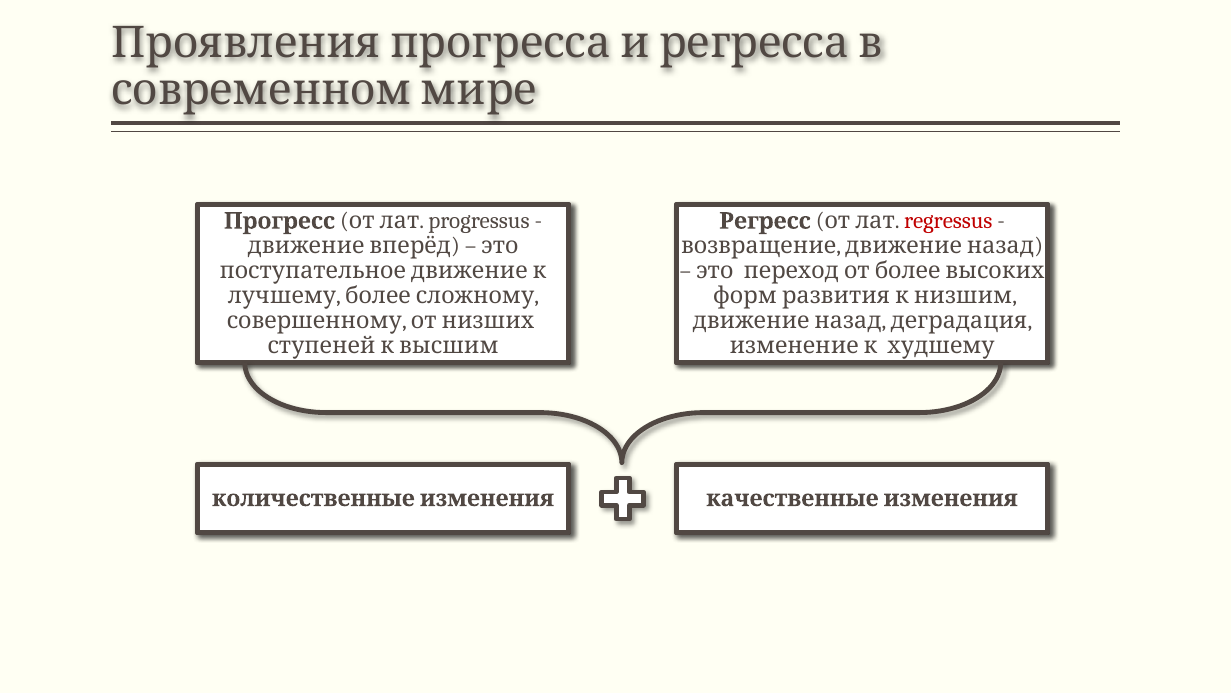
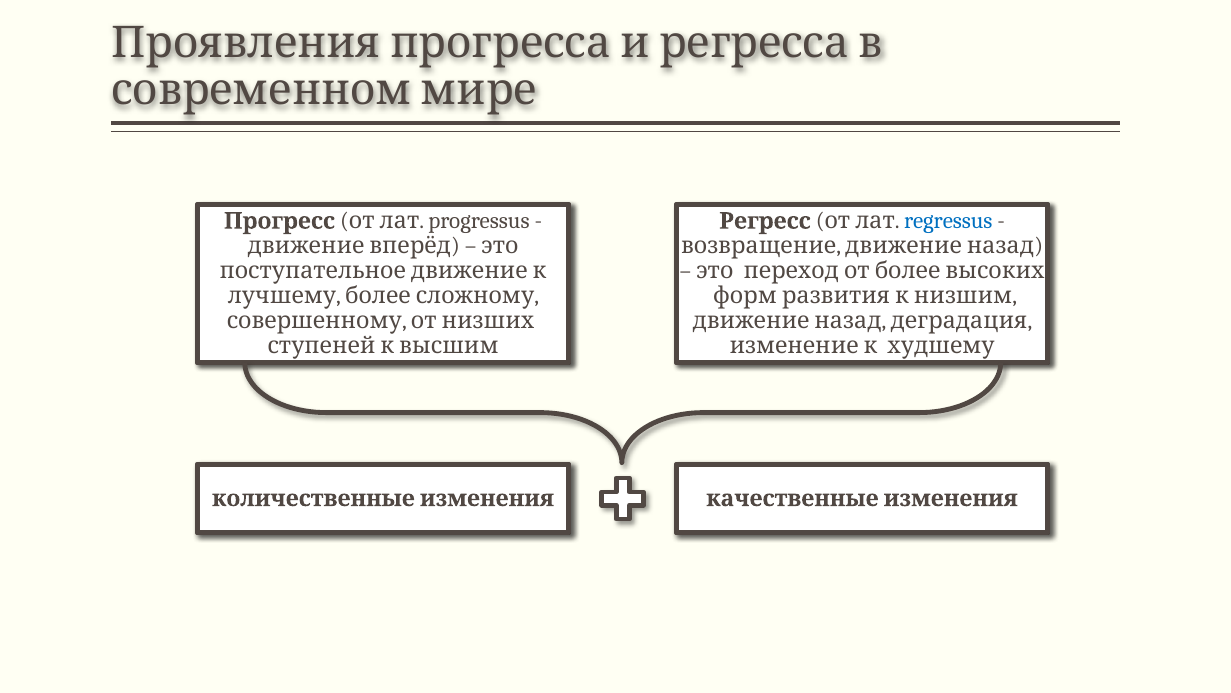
regressus colour: red -> blue
